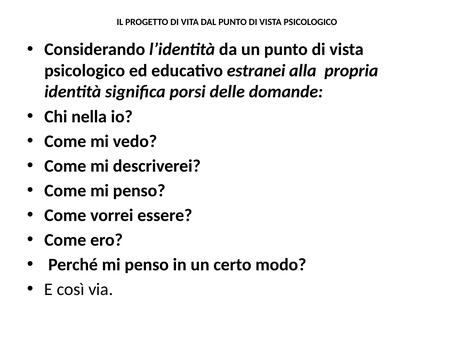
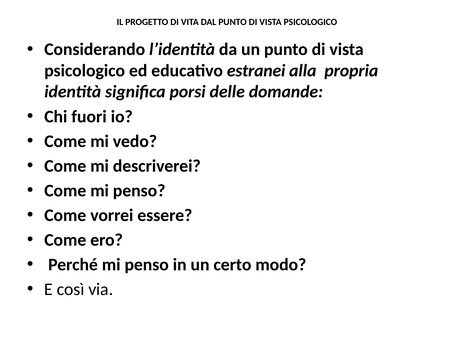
nella: nella -> fuori
